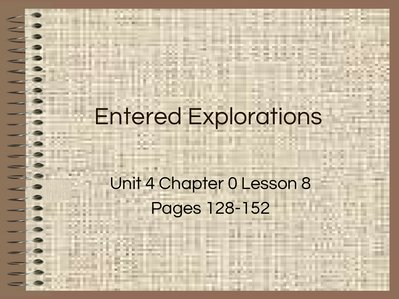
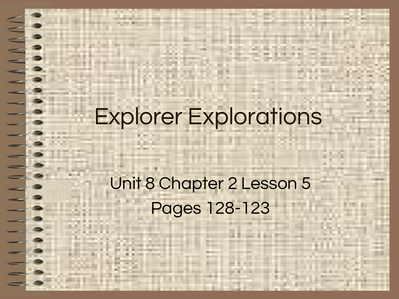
Entered: Entered -> Explorer
4: 4 -> 8
0: 0 -> 2
8: 8 -> 5
128-152: 128-152 -> 128-123
